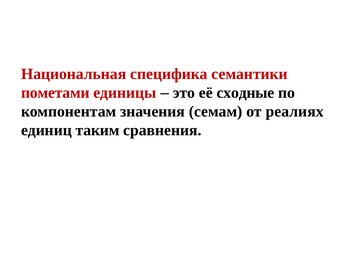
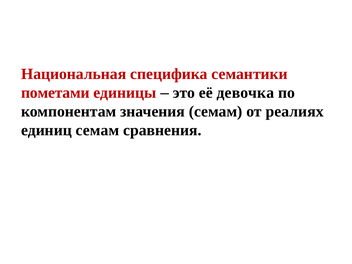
сходные: сходные -> девочка
единиц таким: таким -> семам
